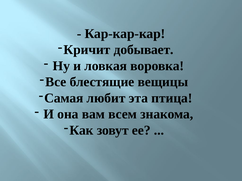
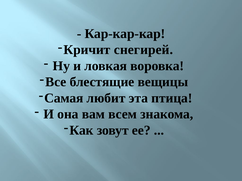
добывает: добывает -> снегирей
